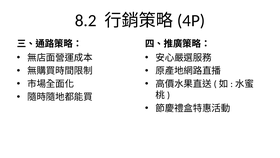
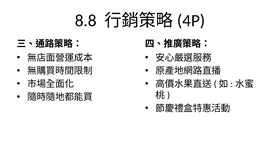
8.2: 8.2 -> 8.8
